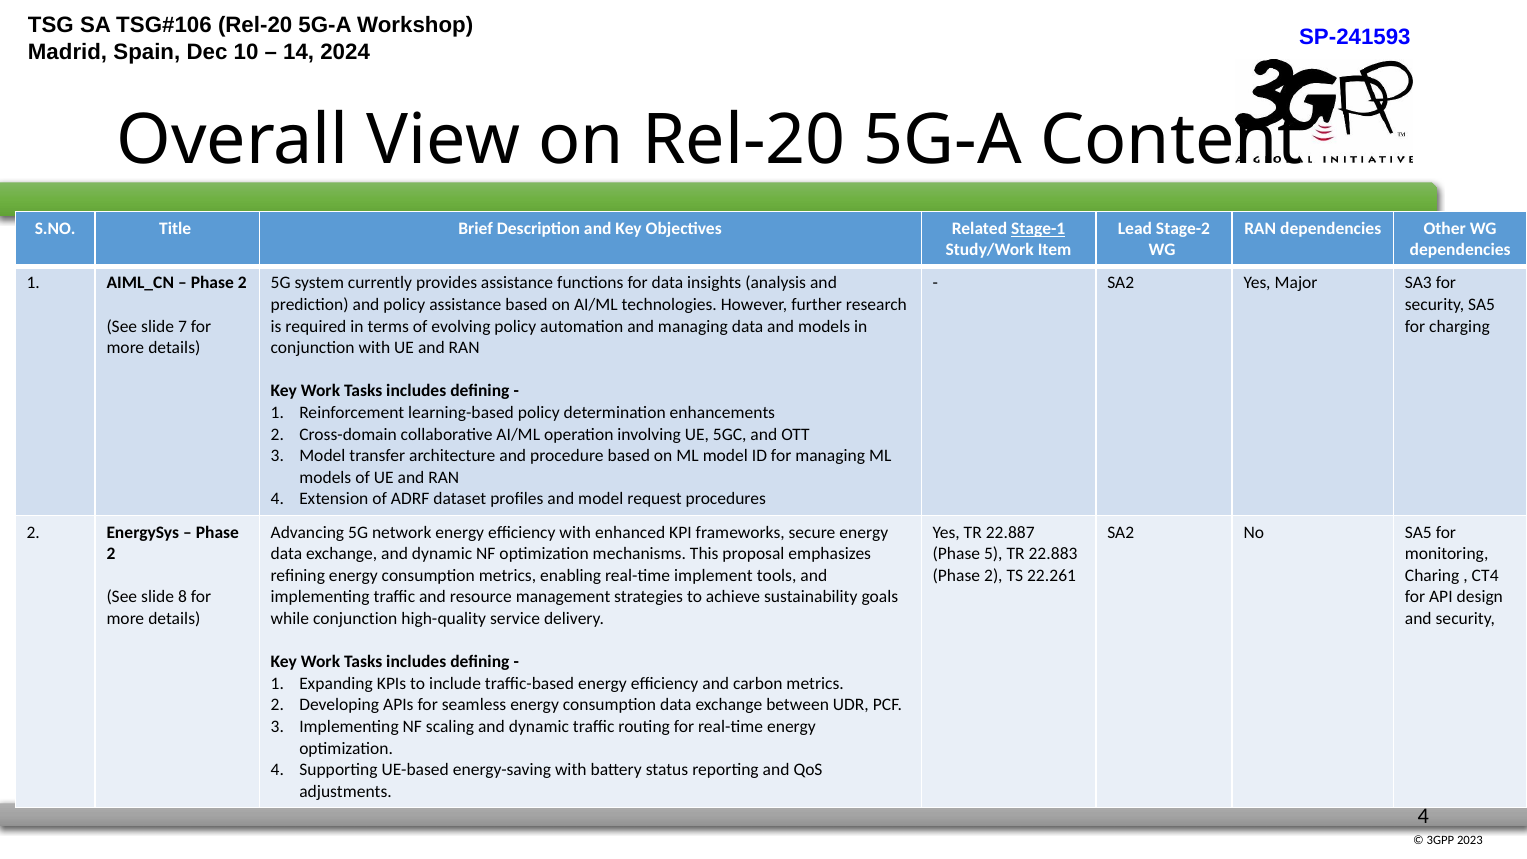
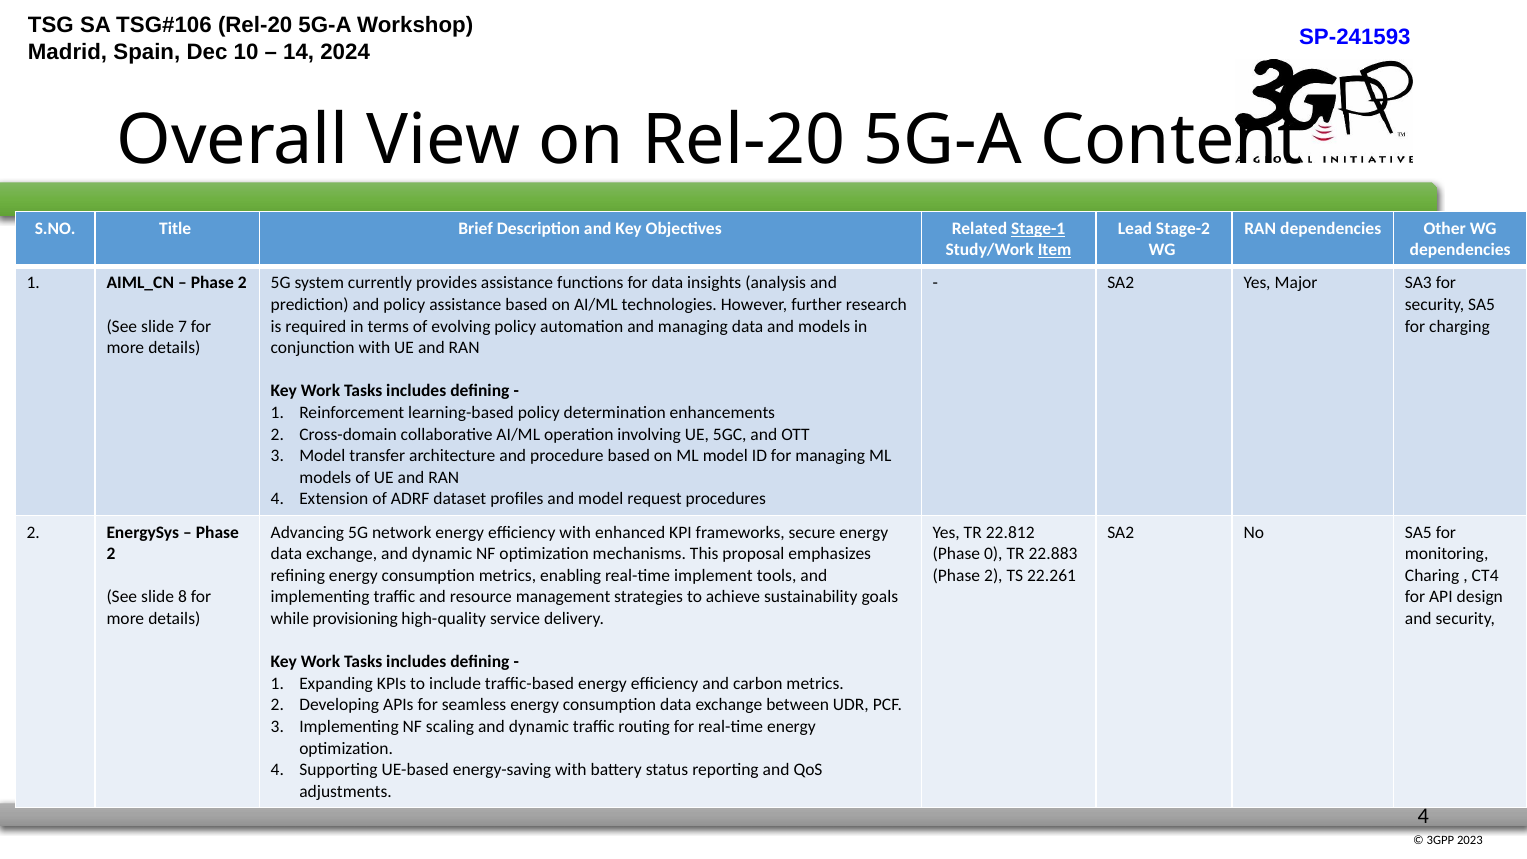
Item underline: none -> present
22.887: 22.887 -> 22.812
5: 5 -> 0
while conjunction: conjunction -> provisioning
